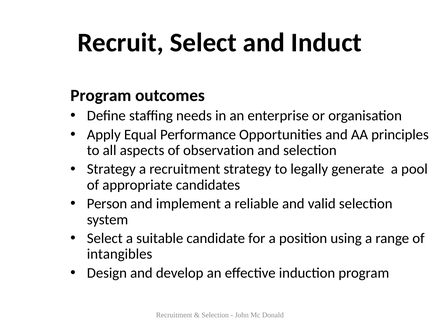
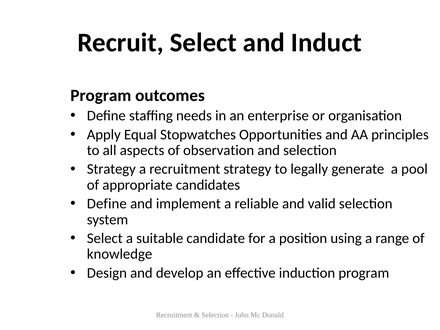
Performance: Performance -> Stopwatches
Person at (107, 204): Person -> Define
intangibles: intangibles -> knowledge
